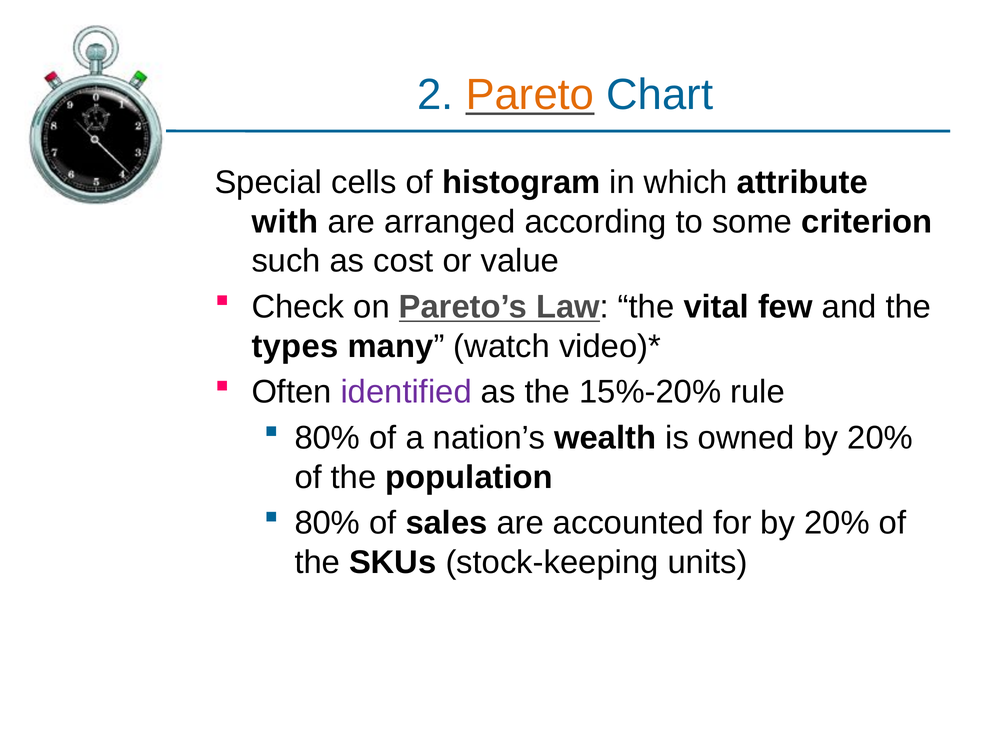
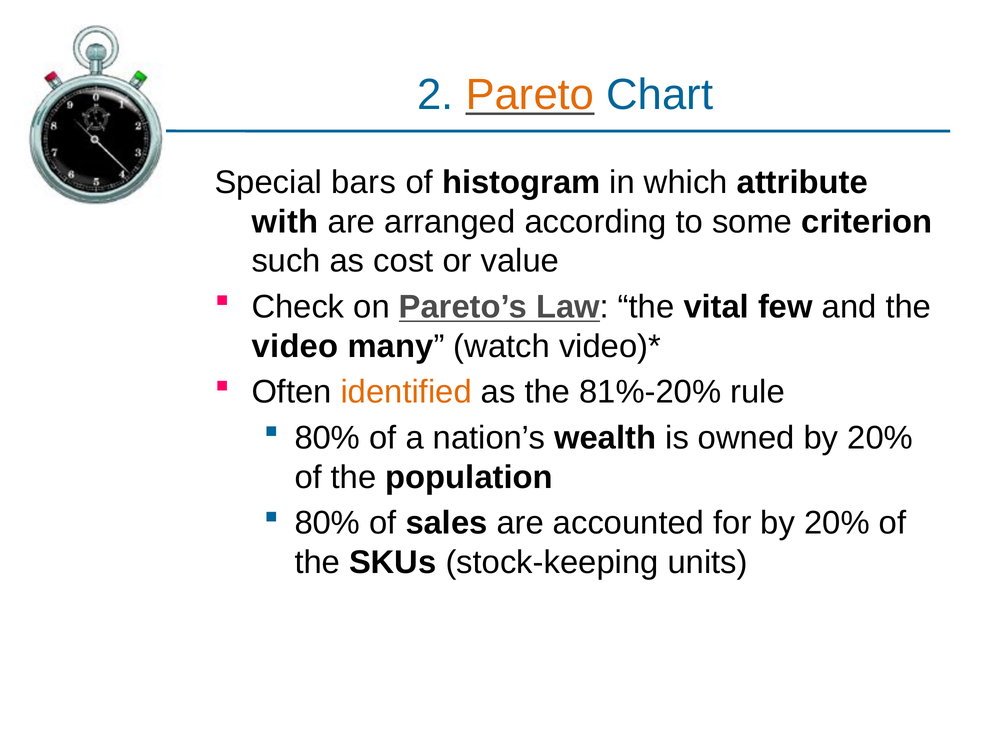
cells: cells -> bars
types: types -> video
identified colour: purple -> orange
15%-20%: 15%-20% -> 81%-20%
